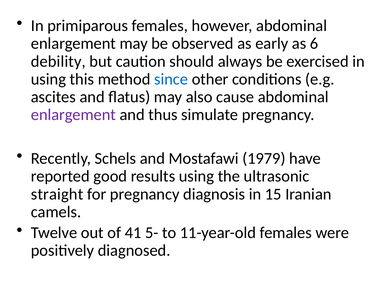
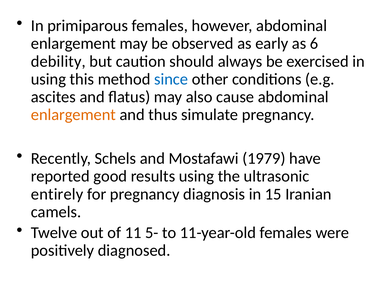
enlargement at (73, 115) colour: purple -> orange
straight: straight -> entirely
41: 41 -> 11
